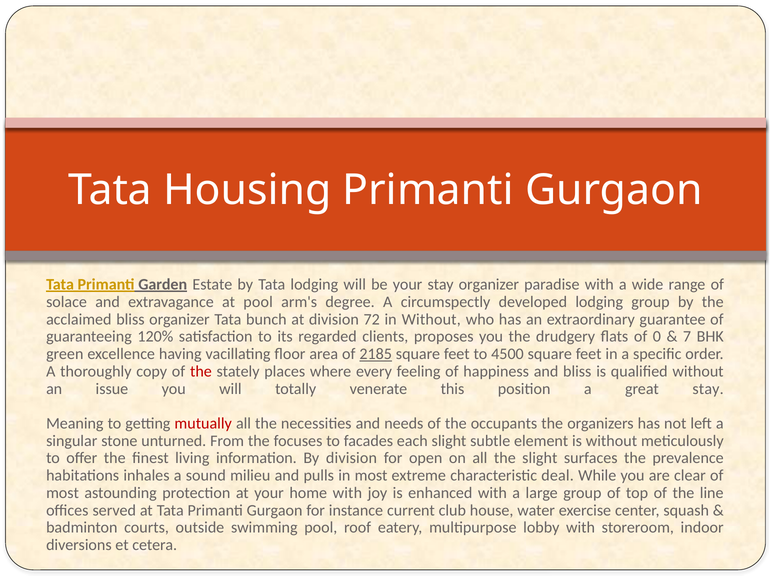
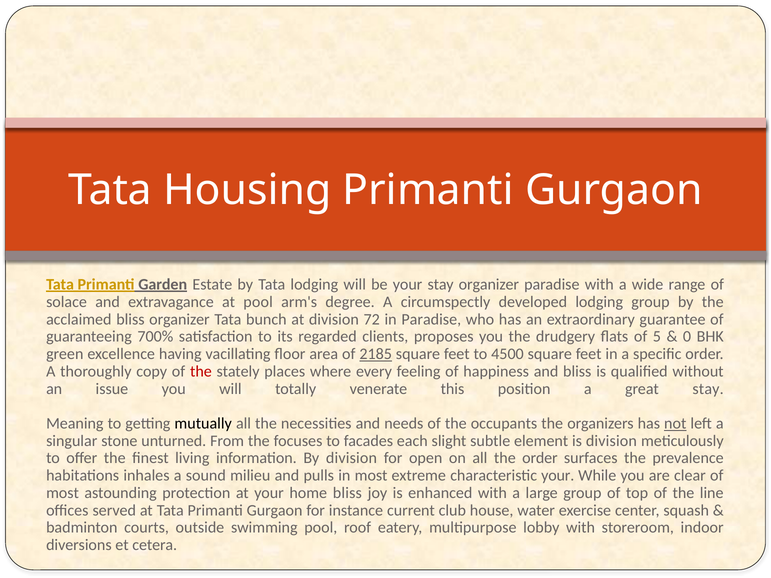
in Without: Without -> Paradise
120%: 120% -> 700%
0: 0 -> 5
7: 7 -> 0
mutually colour: red -> black
not underline: none -> present
is without: without -> division
the slight: slight -> order
characteristic deal: deal -> your
home with: with -> bliss
